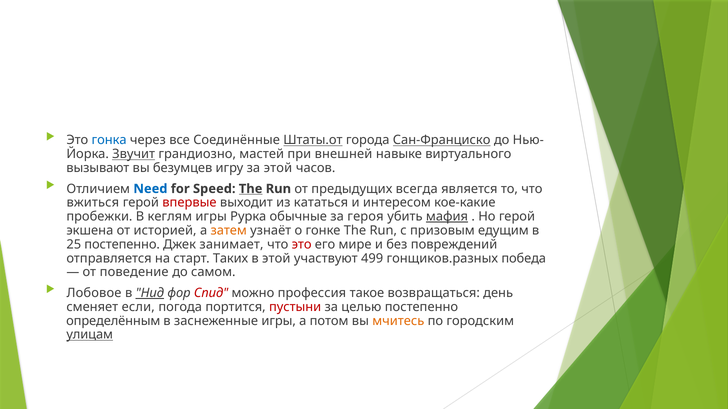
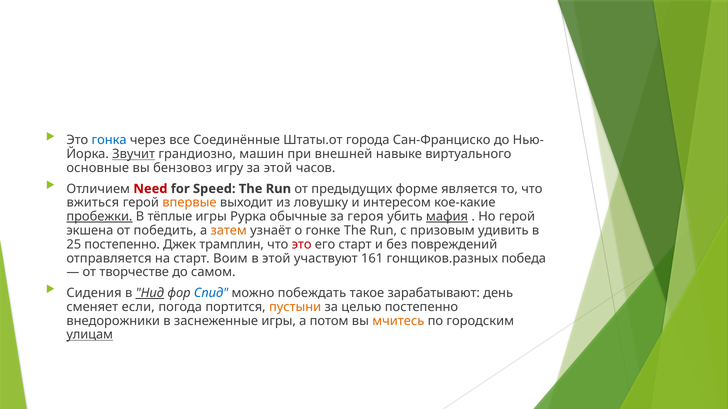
Штаты.от underline: present -> none
Сан-Франциско underline: present -> none
мастей: мастей -> машин
вызывают: вызывают -> основные
безумцев: безумцев -> бензовоз
Need colour: blue -> red
The at (251, 189) underline: present -> none
всегда: всегда -> форме
впервые colour: red -> orange
кататься: кататься -> ловушку
пробежки underline: none -> present
кеглям: кеглям -> тёплые
историей: историей -> победить
едущим: едущим -> удивить
занимает: занимает -> трамплин
его мире: мире -> старт
Таких: Таких -> Воим
499: 499 -> 161
поведение: поведение -> творчестве
Лобовое: Лобовое -> Сидения
Спид colour: red -> blue
профессия: профессия -> побеждать
возвращаться: возвращаться -> зарабатывают
пустыни colour: red -> orange
определённым: определённым -> внедорожники
